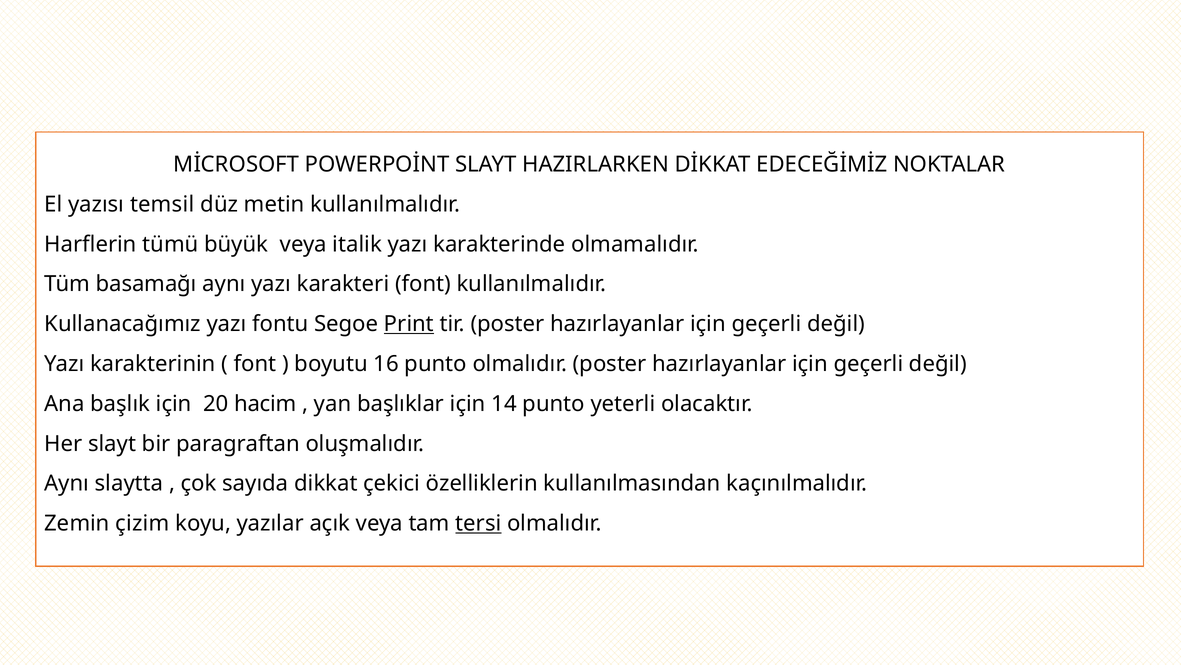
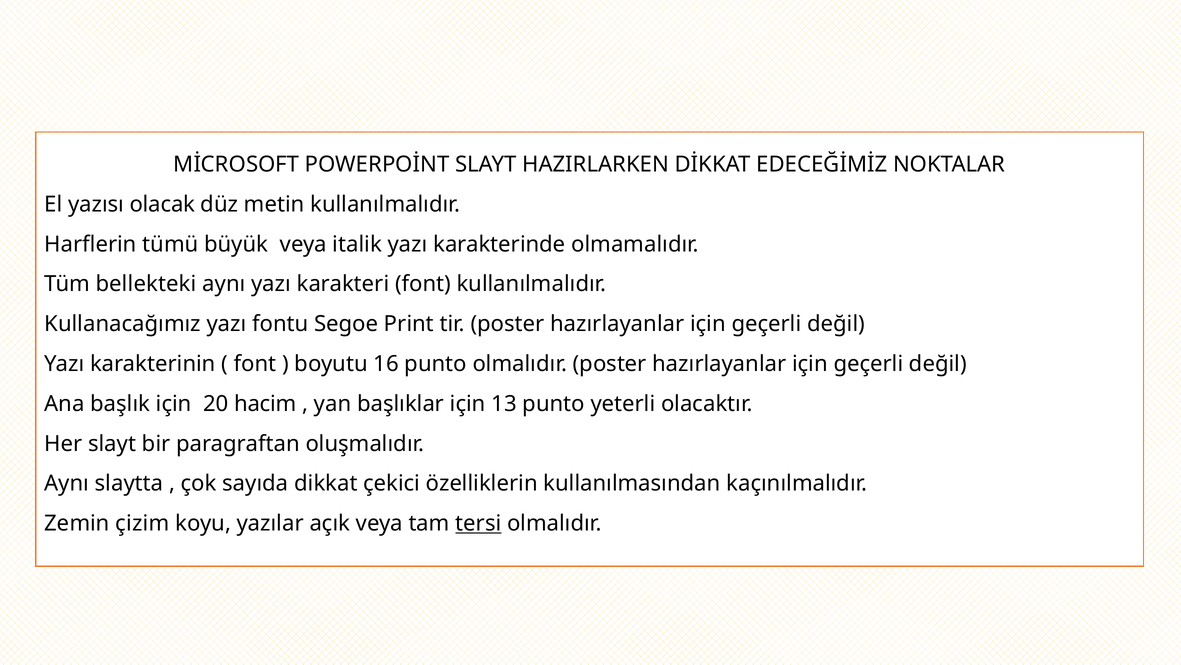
temsil: temsil -> olacak
basamağı: basamağı -> bellekteki
Print underline: present -> none
14: 14 -> 13
